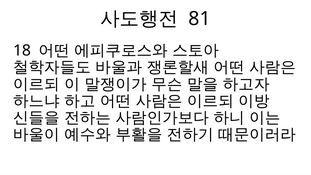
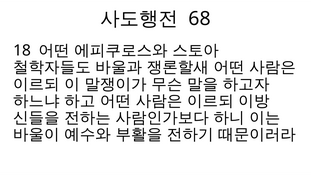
81: 81 -> 68
